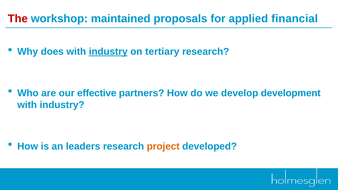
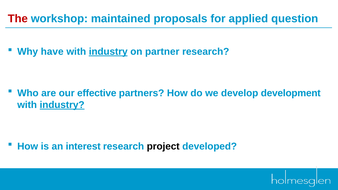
financial: financial -> question
does: does -> have
tertiary: tertiary -> partner
industry at (62, 105) underline: none -> present
leaders: leaders -> interest
project colour: orange -> black
